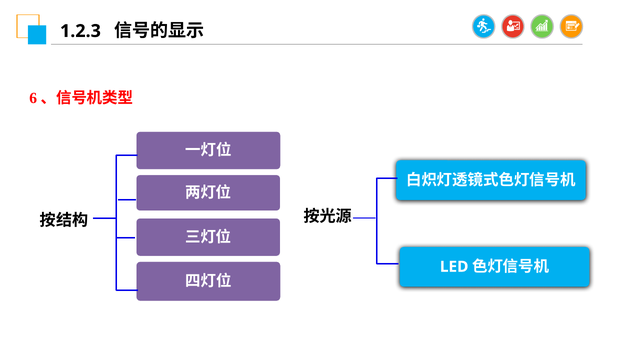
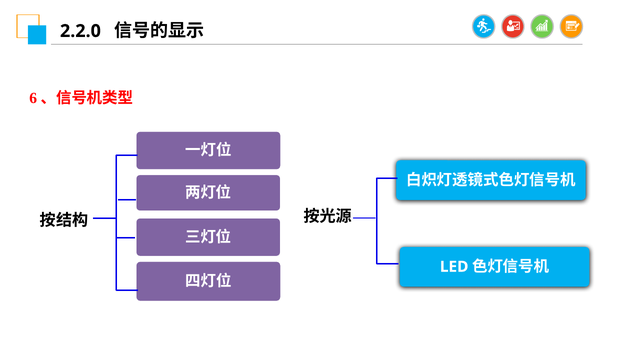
1.2.3: 1.2.3 -> 2.2.0
